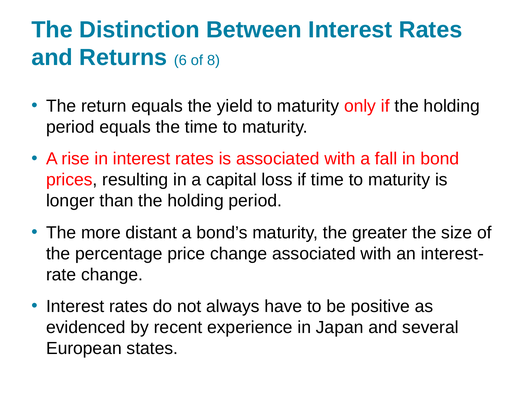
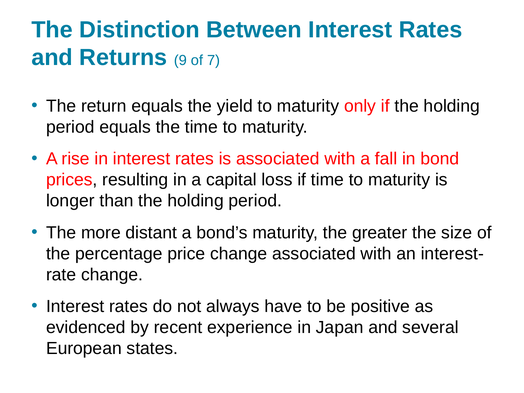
6: 6 -> 9
8: 8 -> 7
